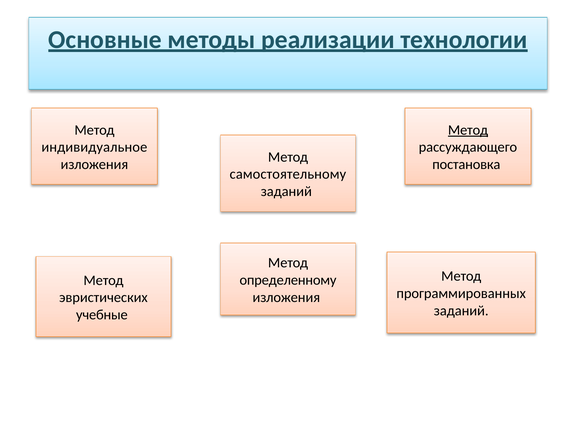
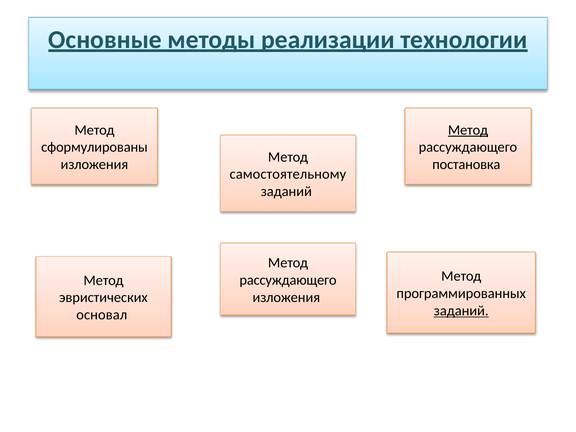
индивидуальное: индивидуальное -> сформулированы
определенному at (288, 280): определенному -> рассуждающего
заданий at (461, 311) underline: none -> present
учебные: учебные -> основал
